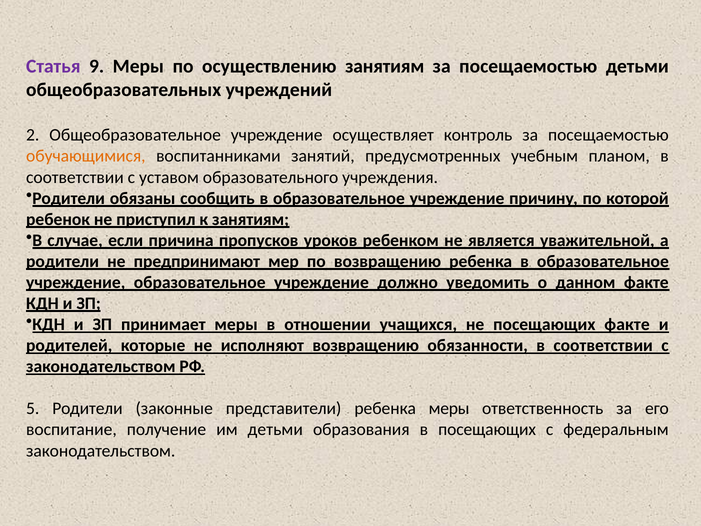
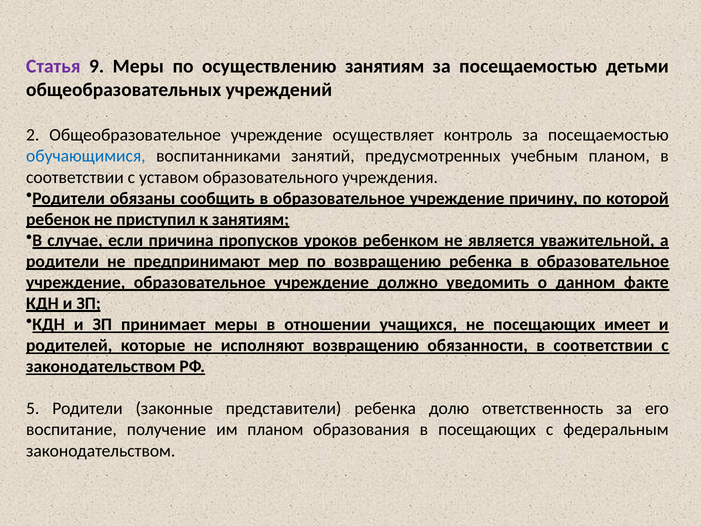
обучающимися colour: orange -> blue
посещающих факте: факте -> имеет
ребенка меры: меры -> долю
им детьми: детьми -> планом
